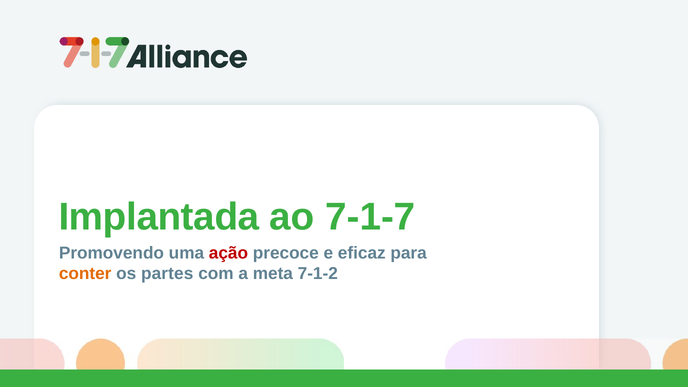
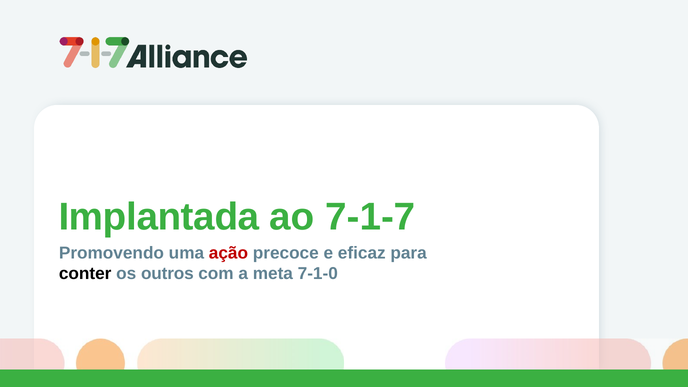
conter colour: orange -> black
partes: partes -> outros
7-1-2: 7-1-2 -> 7-1-0
